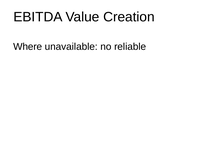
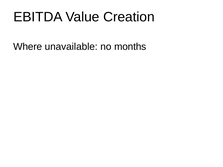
reliable: reliable -> months
